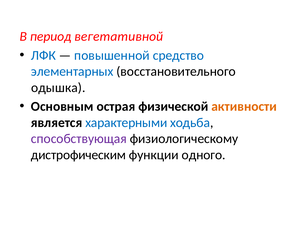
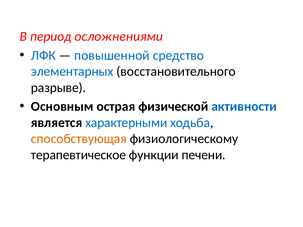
вегетативной: вегетативной -> осложнениями
одышка: одышка -> разрыве
активности colour: orange -> blue
способствующая colour: purple -> orange
дистрофическим: дистрофическим -> терапевтическое
одного: одного -> печени
